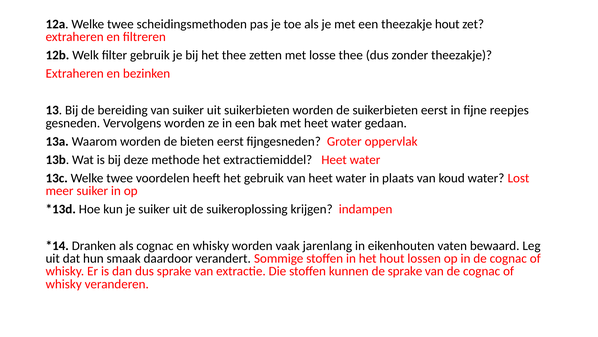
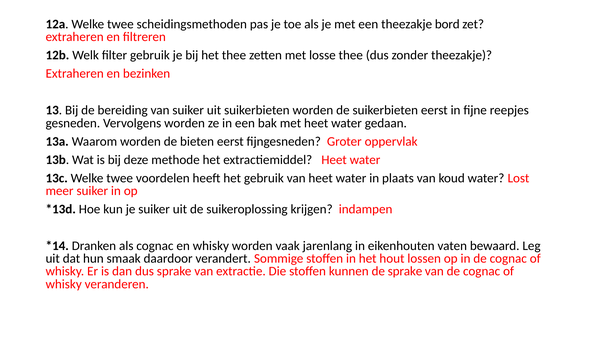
theezakje hout: hout -> bord
